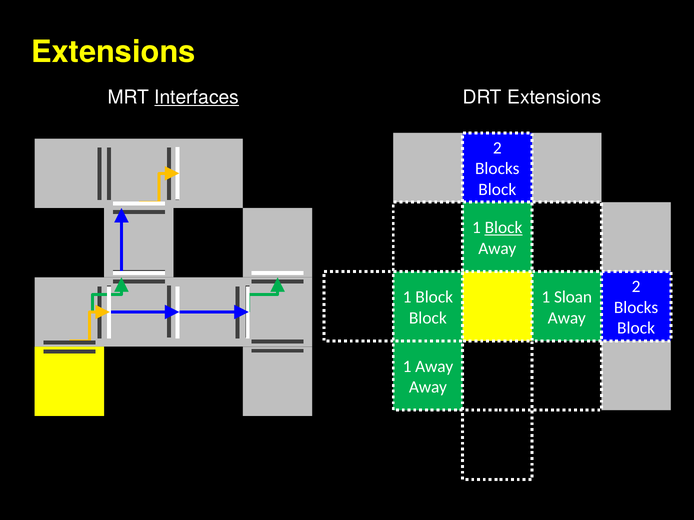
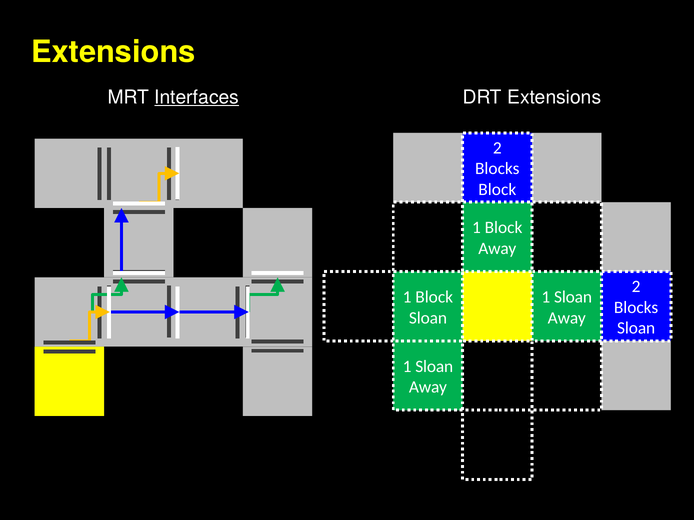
Block at (504, 228) underline: present -> none
Block at (428, 318): Block -> Sloan
Block at (636, 329): Block -> Sloan
Away at (434, 367): Away -> Sloan
